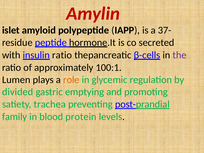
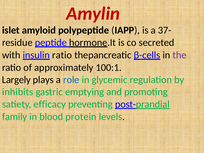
Lumen: Lumen -> Largely
role colour: orange -> blue
divided: divided -> inhibits
trachea: trachea -> efficacy
